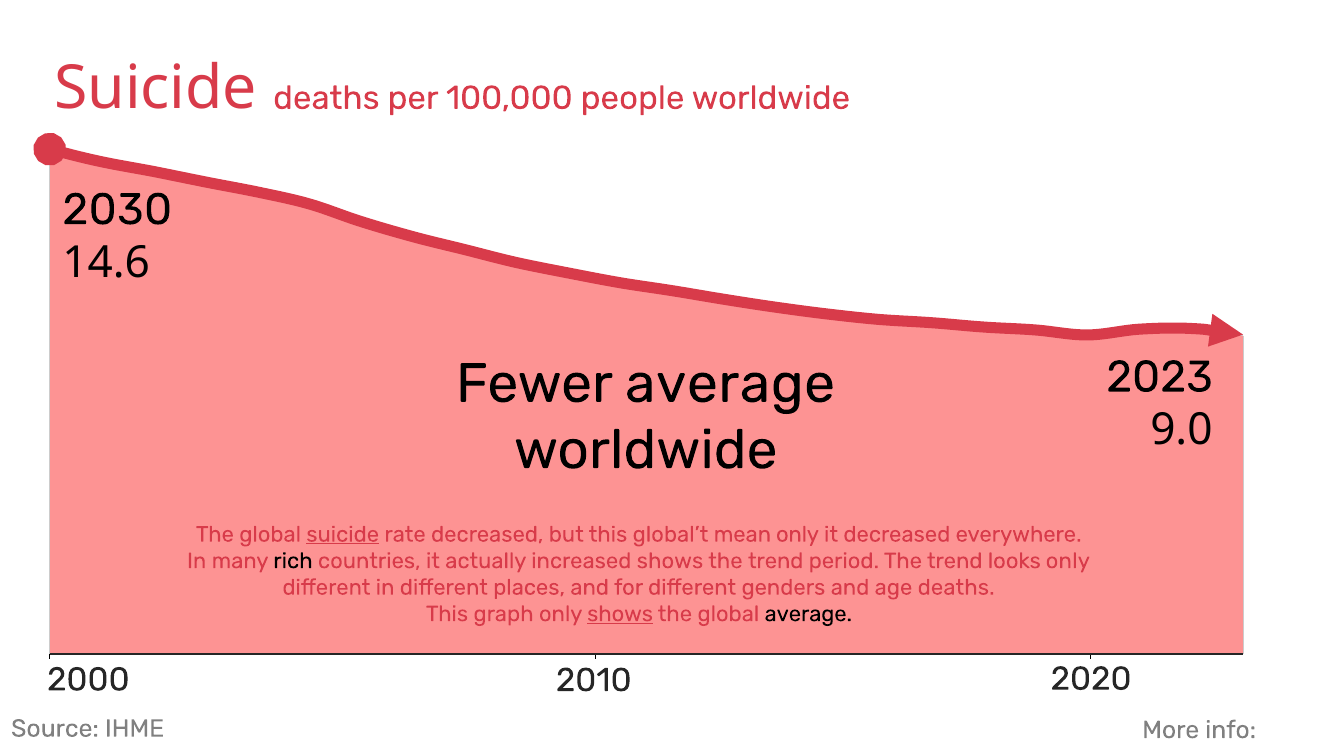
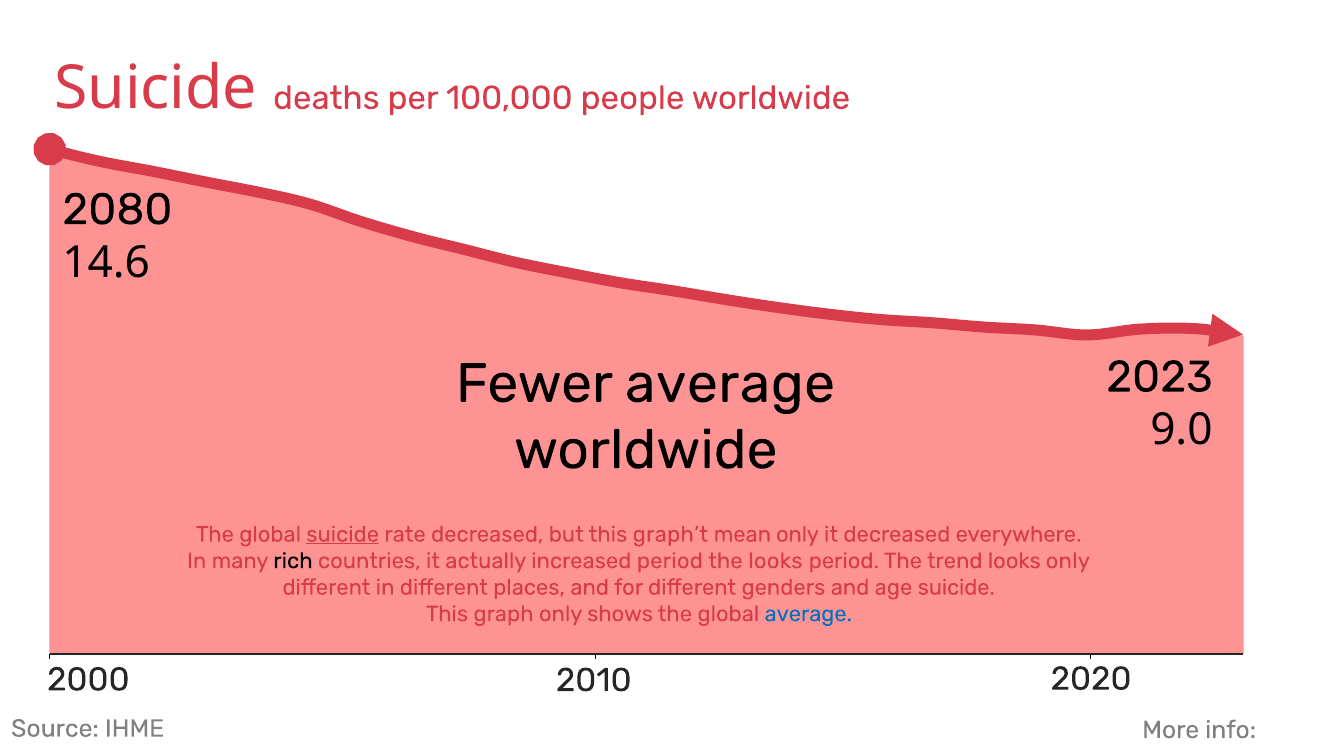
2030: 2030 -> 2080
global’t: global’t -> graph’t
increased shows: shows -> period
trend at (776, 561): trend -> looks
age deaths: deaths -> suicide
shows at (620, 614) underline: present -> none
average at (808, 614) colour: black -> blue
